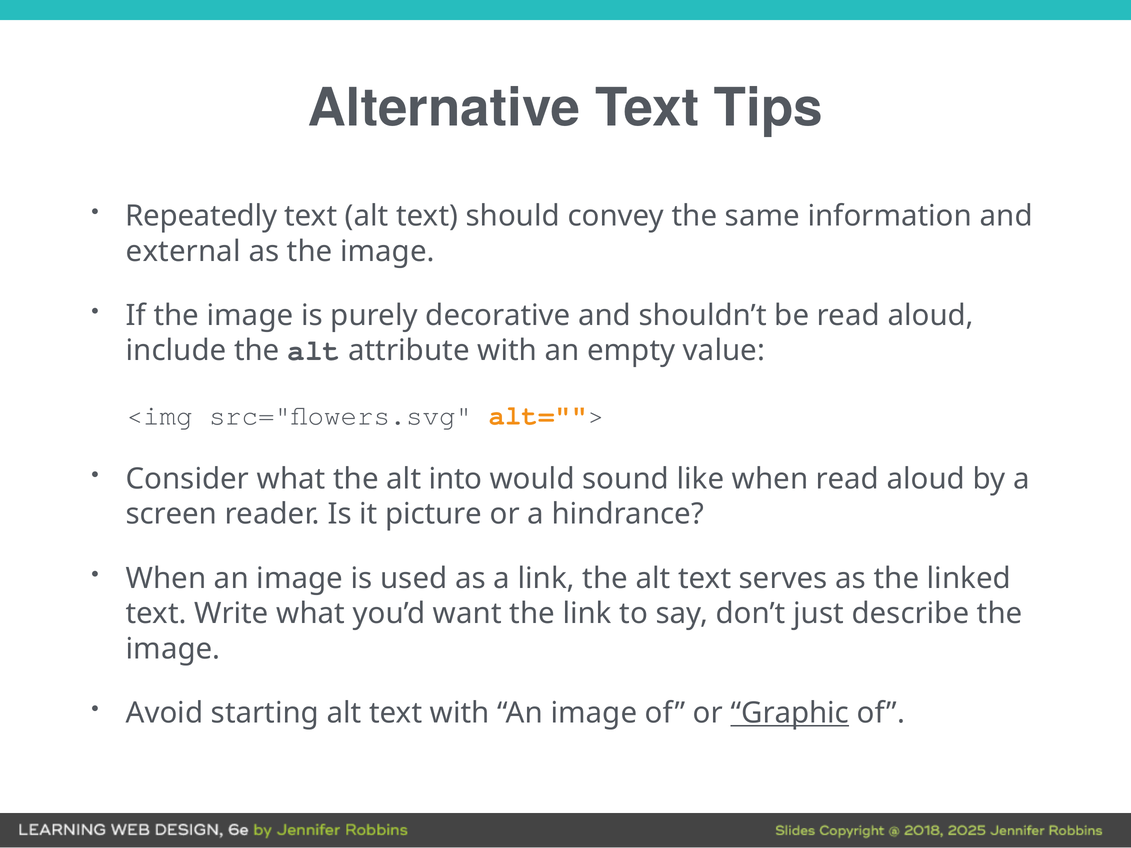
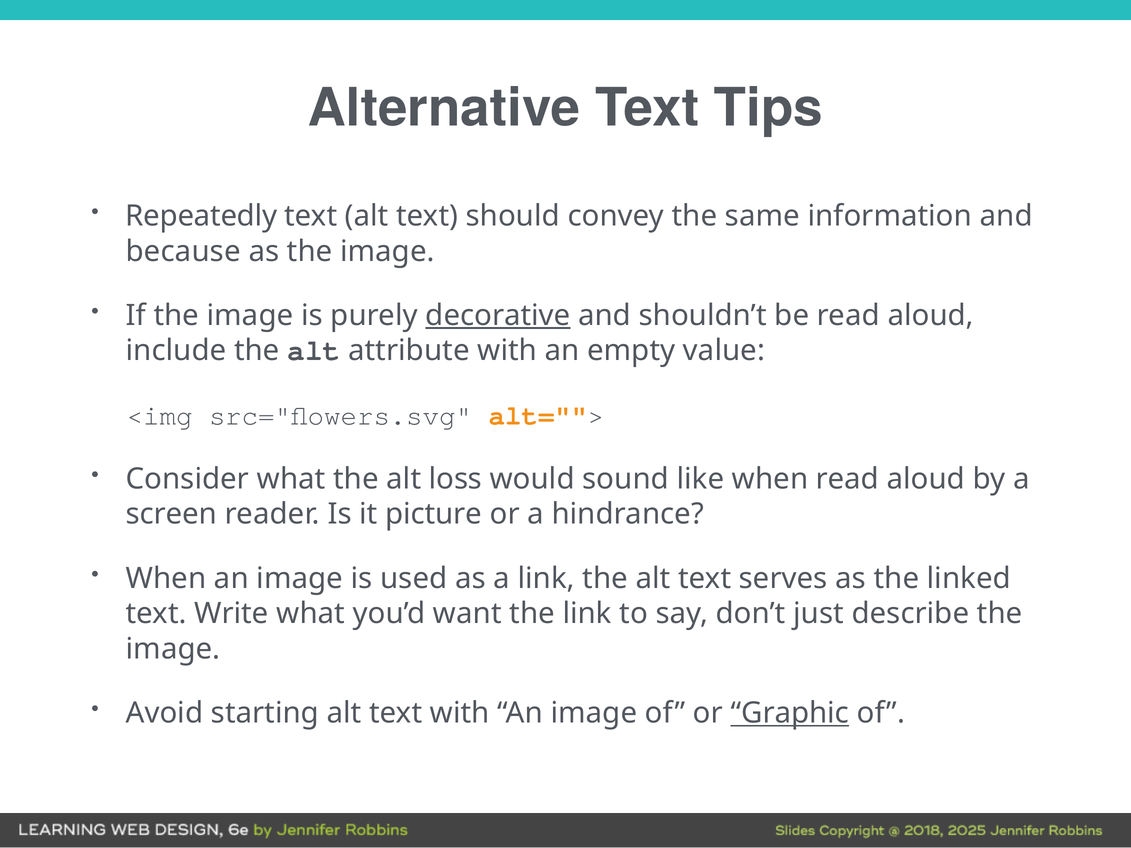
external: external -> because
decorative underline: none -> present
into: into -> loss
